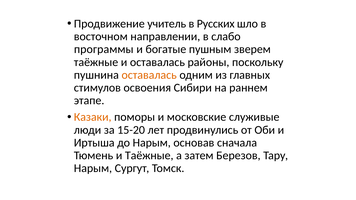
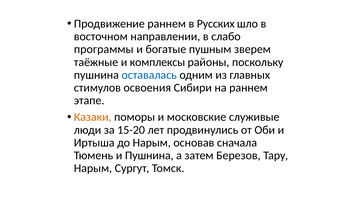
Продвижение учитель: учитель -> раннем
и оставалась: оставалась -> комплексы
оставалась at (149, 75) colour: orange -> blue
и Таёжные: Таёжные -> Пушнина
